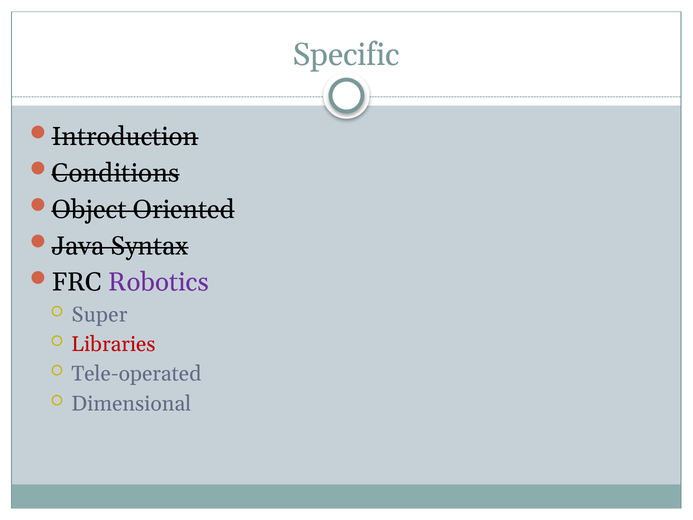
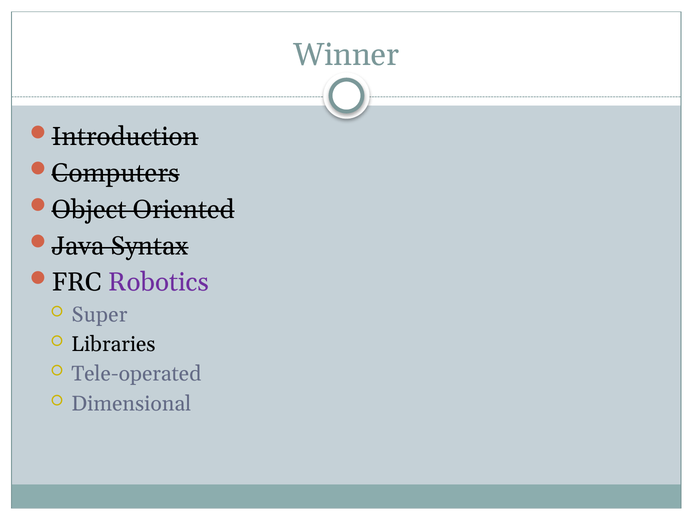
Specific: Specific -> Winner
Conditions: Conditions -> Computers
Libraries colour: red -> black
